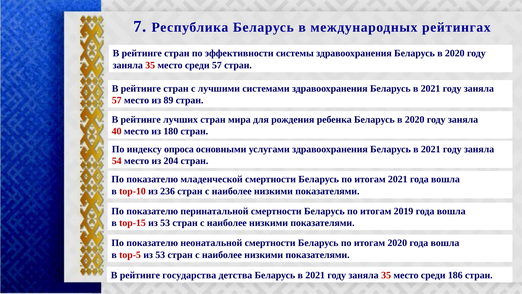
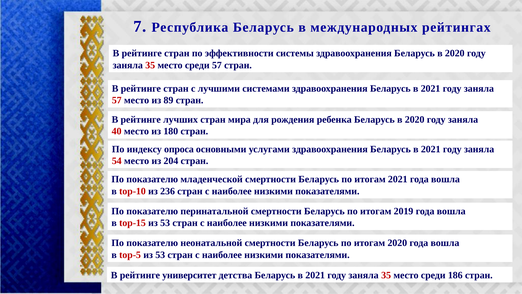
государства: государства -> университет
